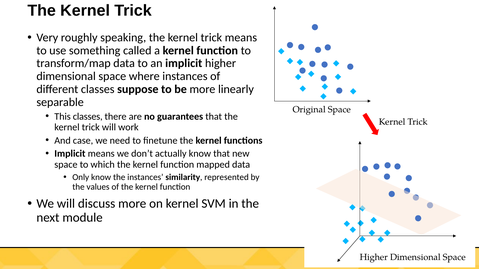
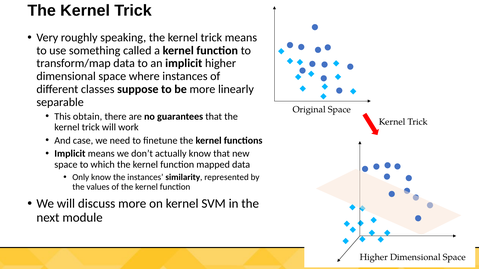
This classes: classes -> obtain
